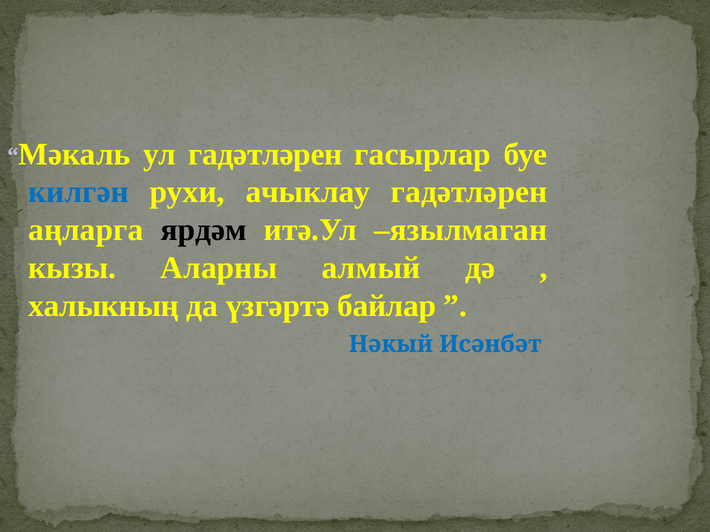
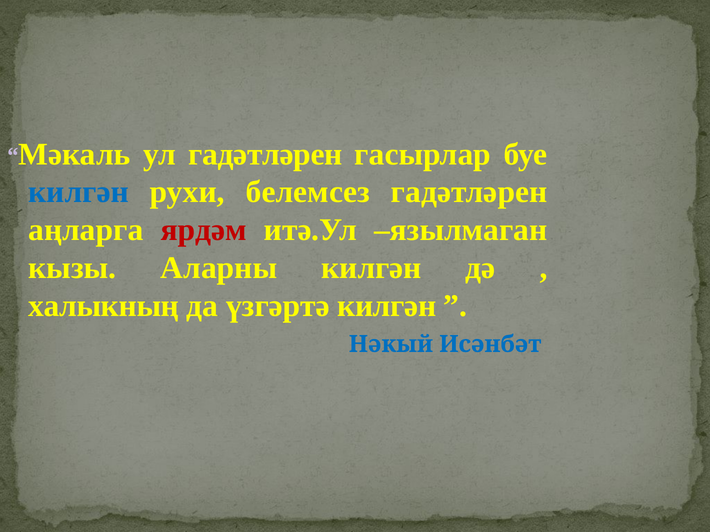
ачыклау: ачыклау -> белемсез
ярдәм colour: black -> red
Аларны алмый: алмый -> килгән
үзгәртә байлар: байлар -> килгән
